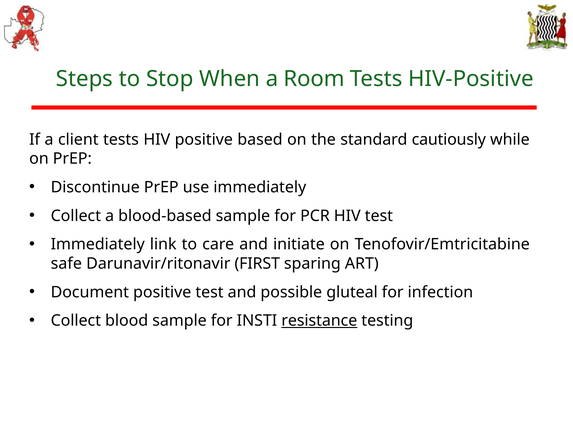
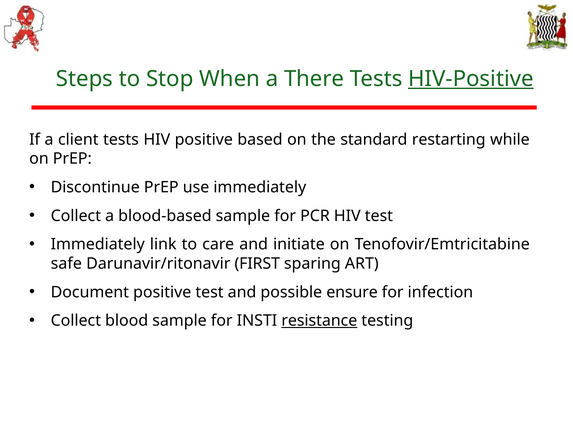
Room: Room -> There
HIV-Positive underline: none -> present
cautiously: cautiously -> restarting
gluteal: gluteal -> ensure
